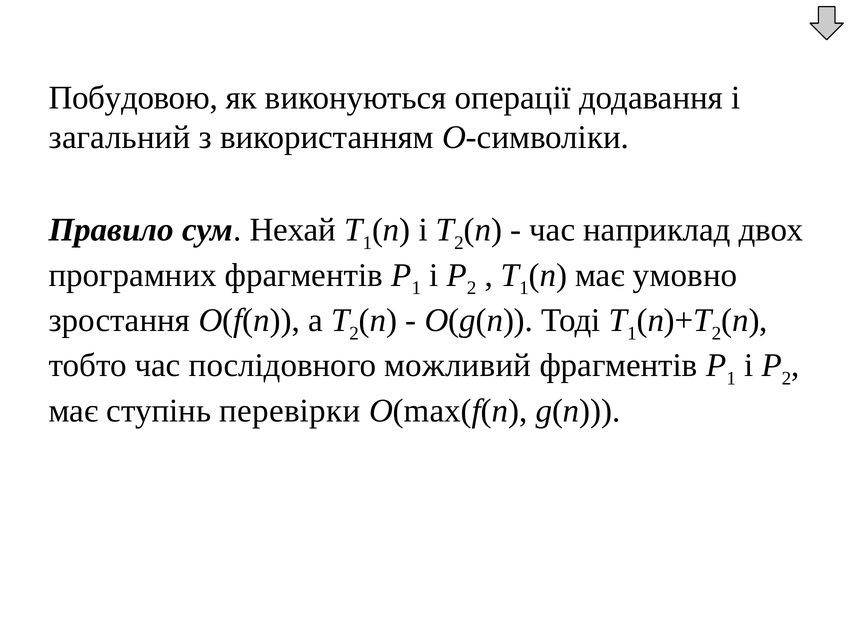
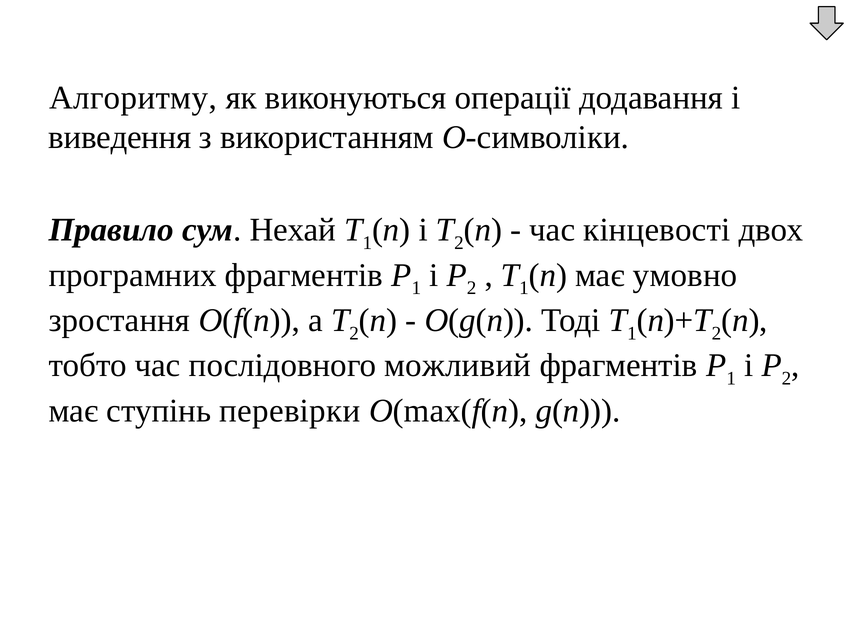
Побудовою: Побудовою -> Алгоритму
загальний: загальний -> виведення
наприклад: наприклад -> кінцевості
